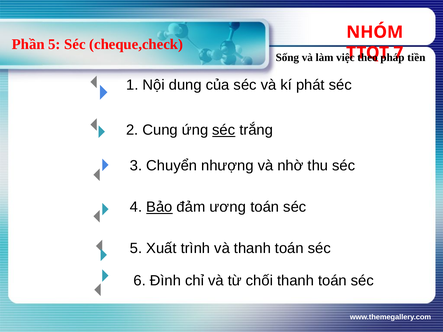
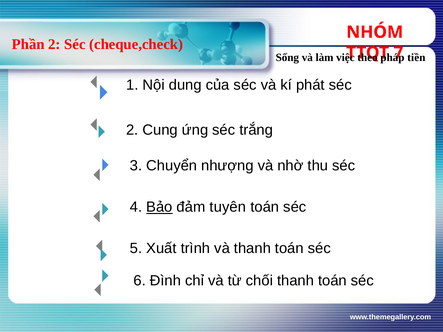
Phần 5: 5 -> 2
séc at (224, 130) underline: present -> none
ương: ương -> tuyên
